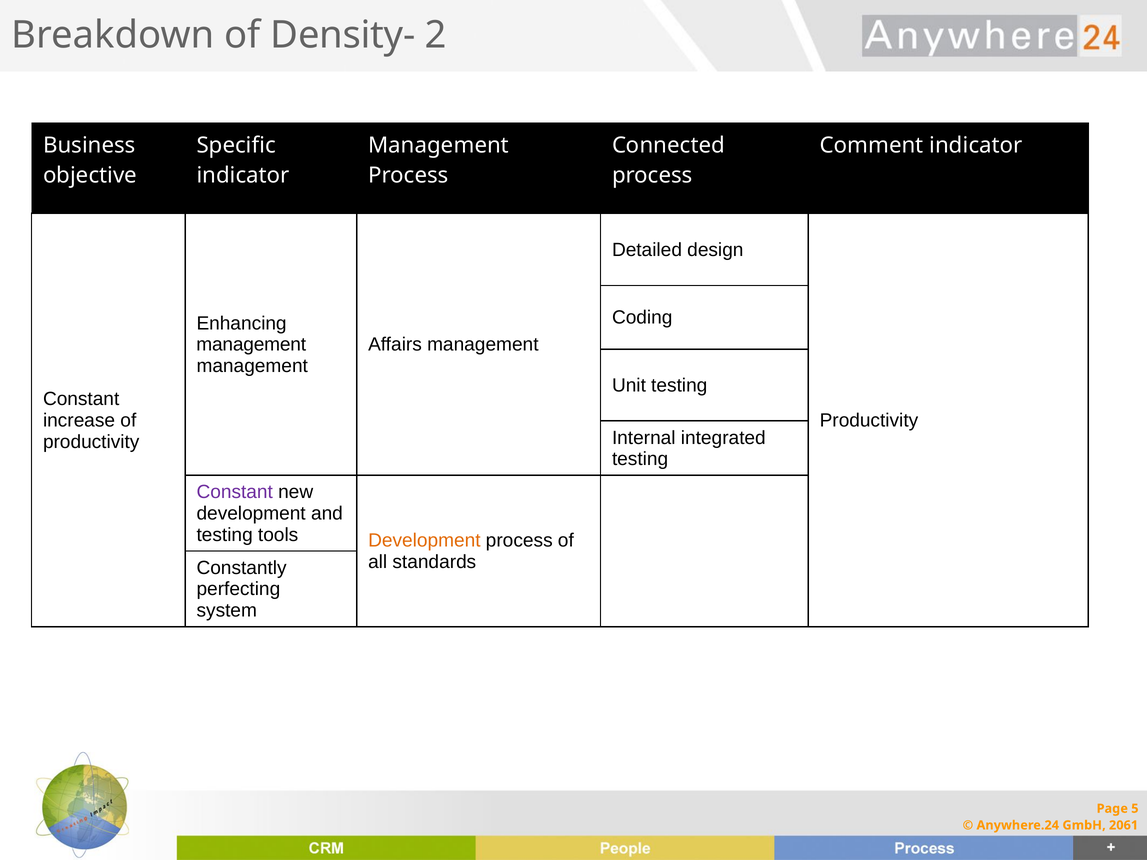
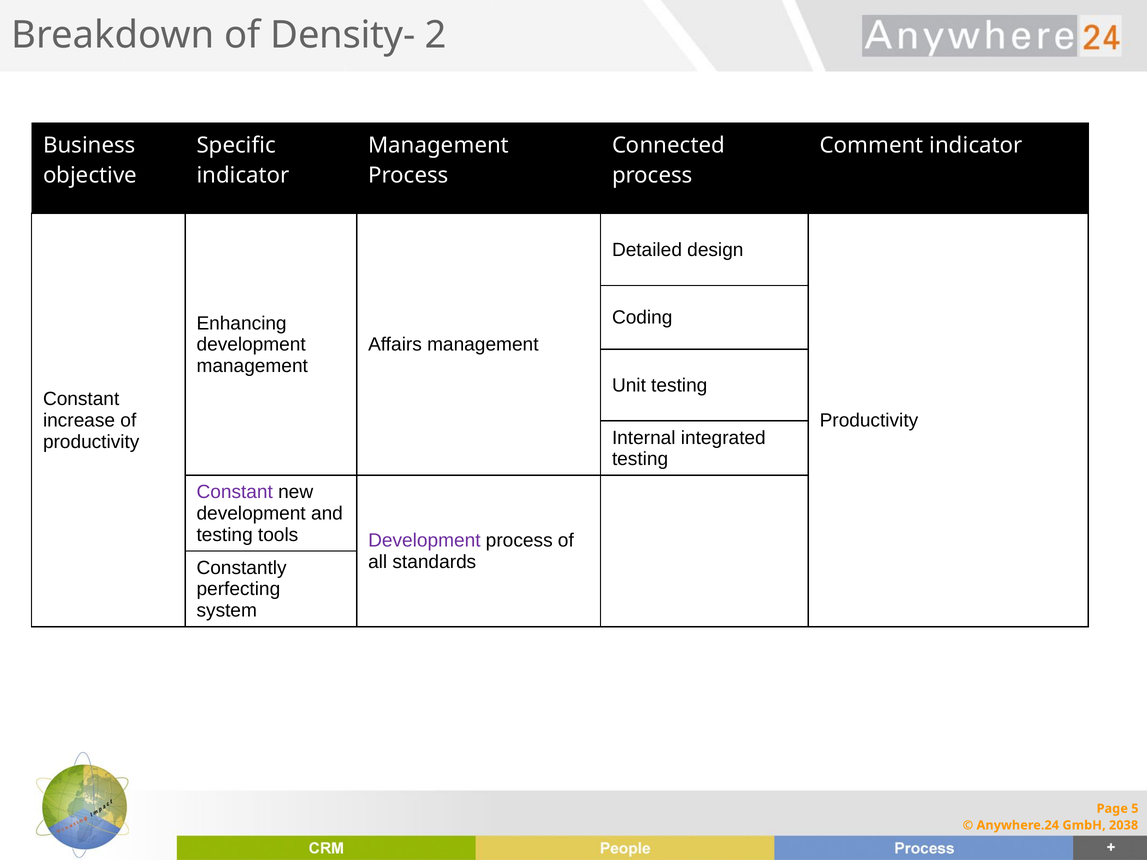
management at (251, 345): management -> development
Development at (424, 541) colour: orange -> purple
2061: 2061 -> 2038
